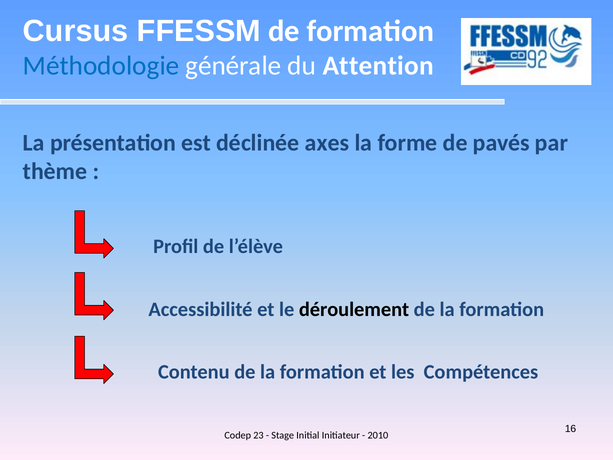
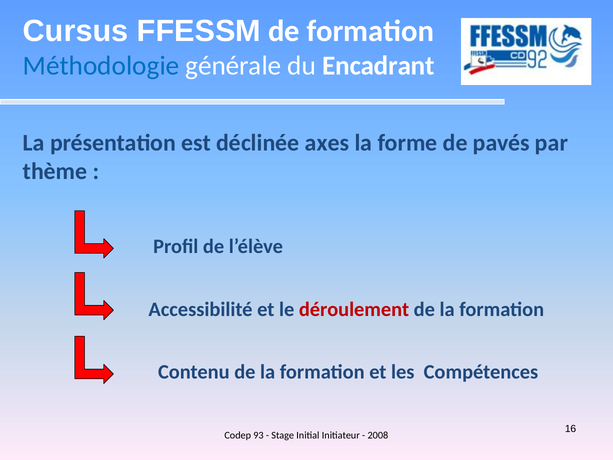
Attention: Attention -> Encadrant
déroulement colour: black -> red
23: 23 -> 93
2010: 2010 -> 2008
